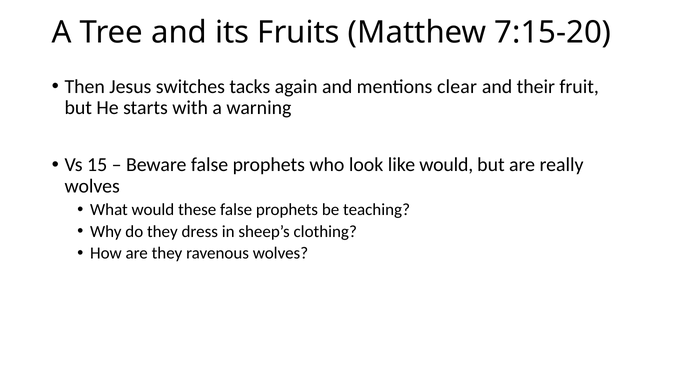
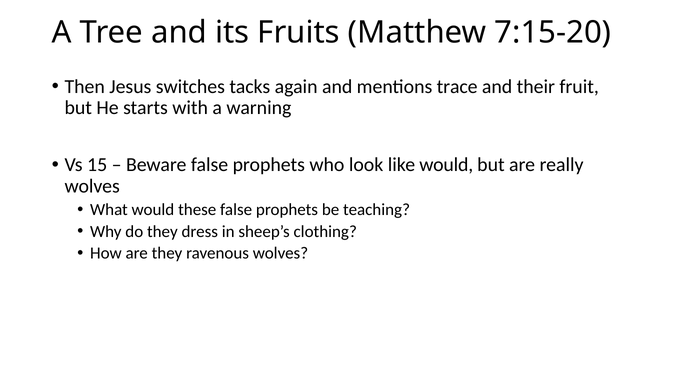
clear: clear -> trace
